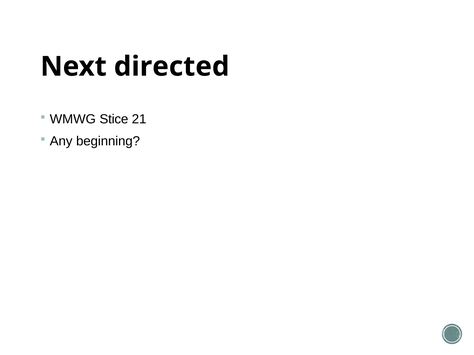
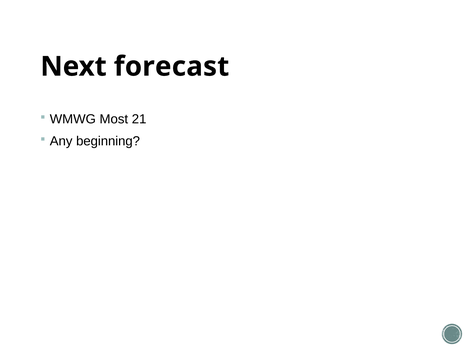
directed: directed -> forecast
Stice: Stice -> Most
